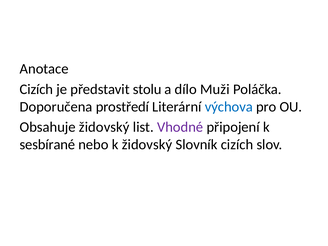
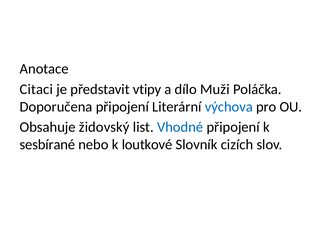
Cizích at (36, 89): Cizích -> Citaci
stolu: stolu -> vtipy
Doporučena prostředí: prostředí -> připojení
Vhodné colour: purple -> blue
k židovský: židovský -> loutkové
